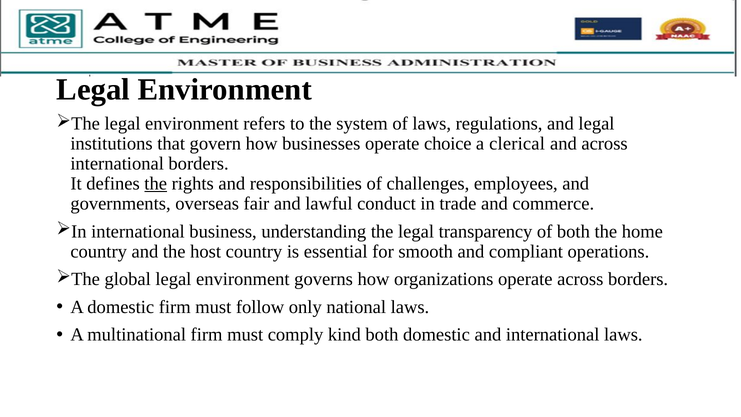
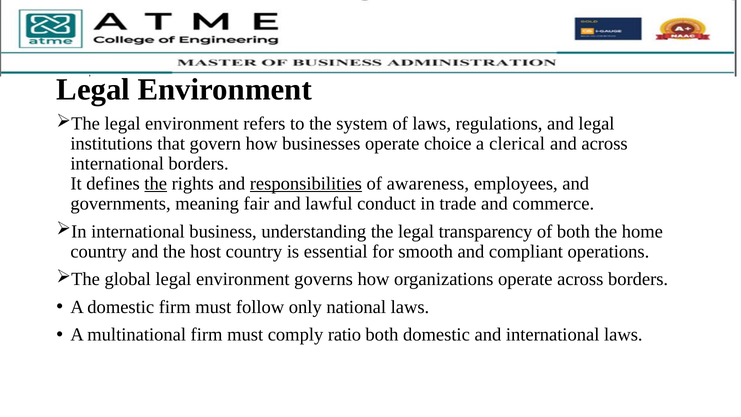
responsibilities underline: none -> present
challenges: challenges -> awareness
overseas: overseas -> meaning
kind: kind -> ratio
